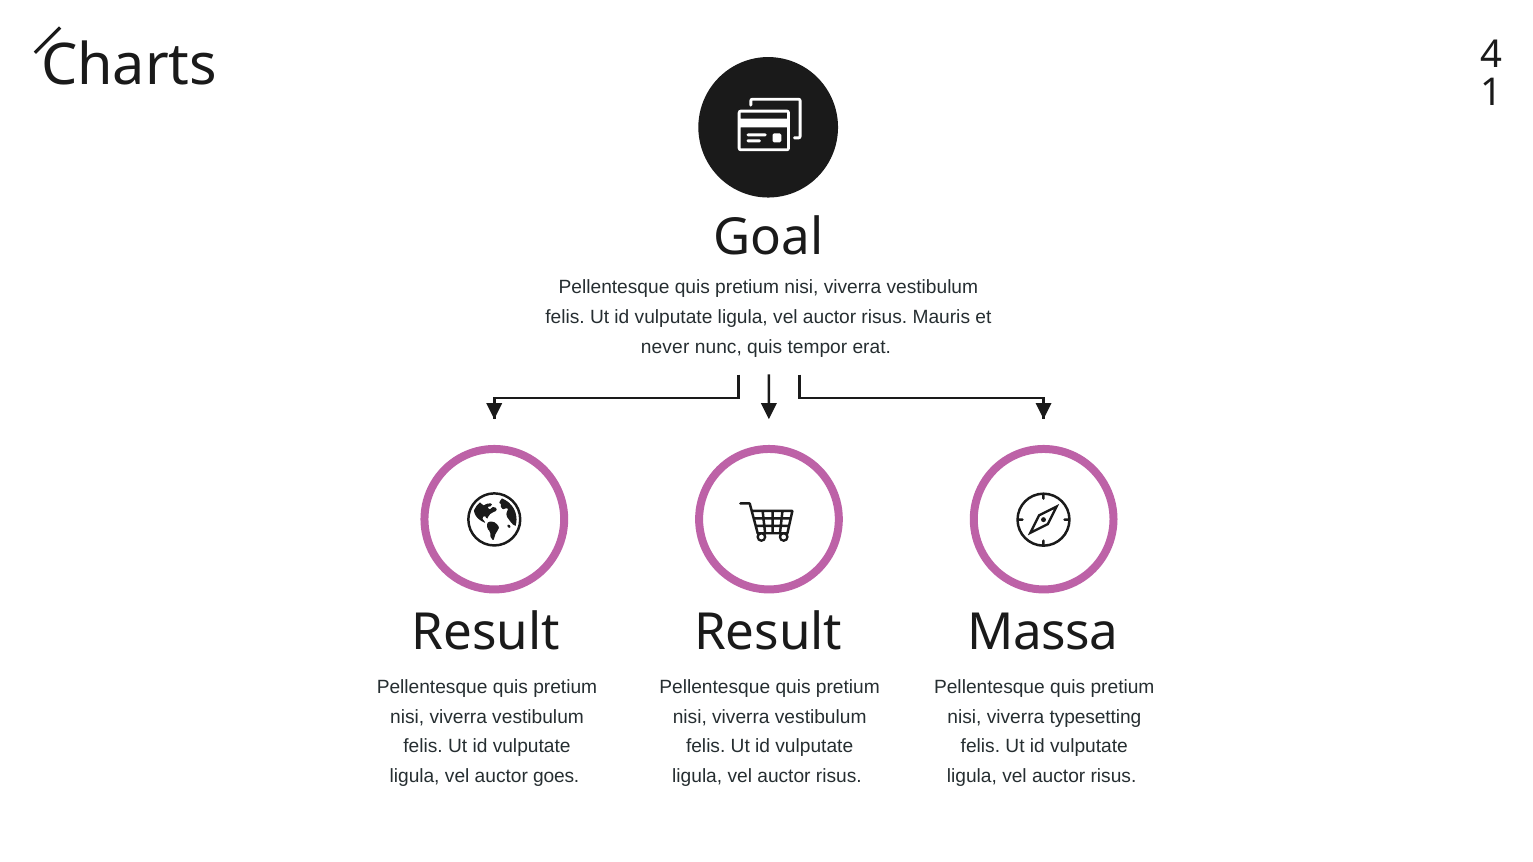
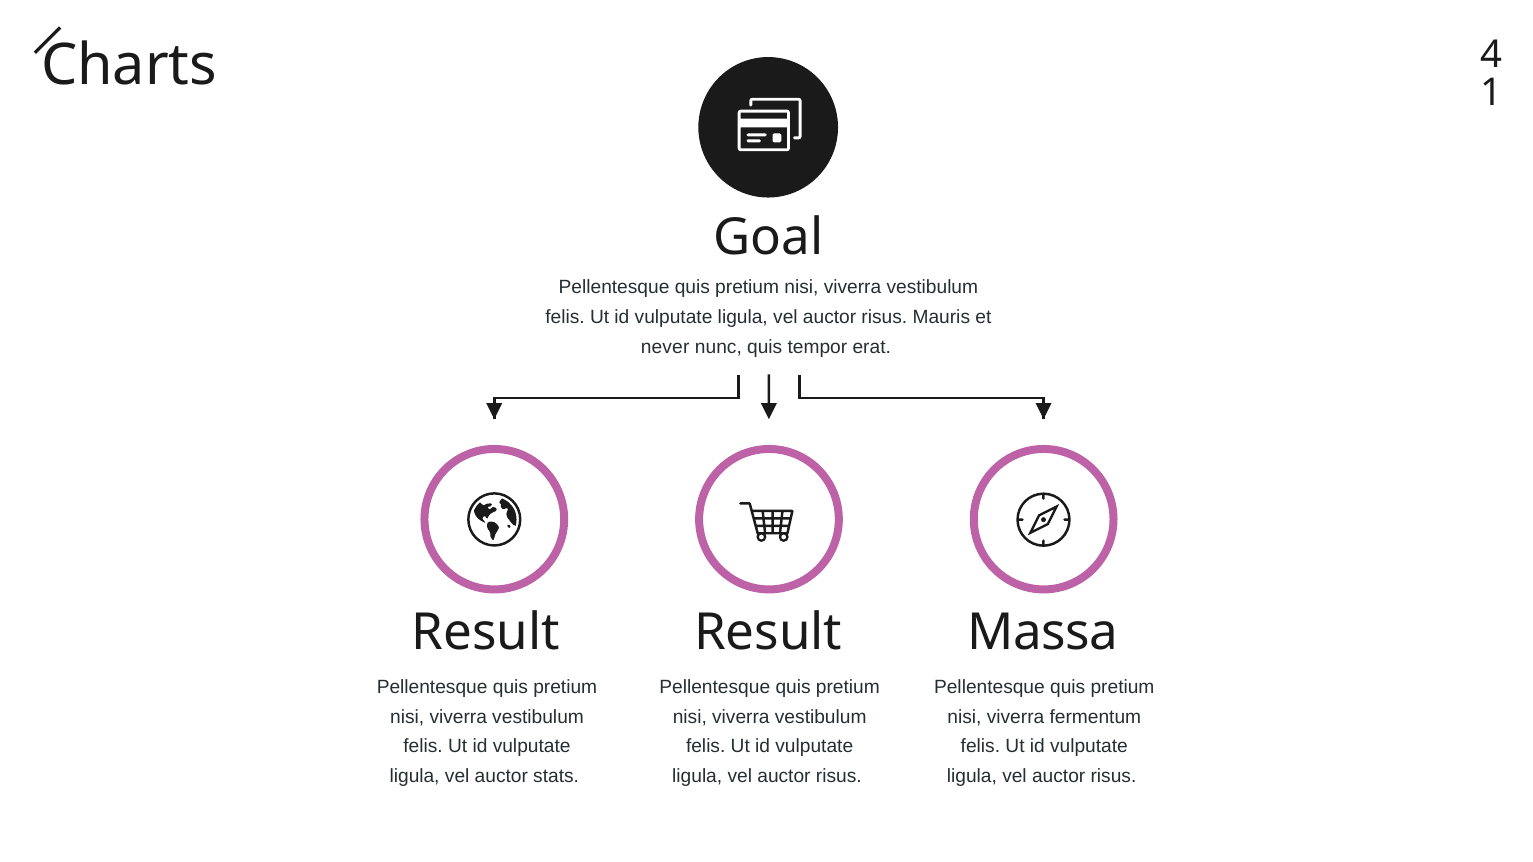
typesetting: typesetting -> fermentum
goes: goes -> stats
